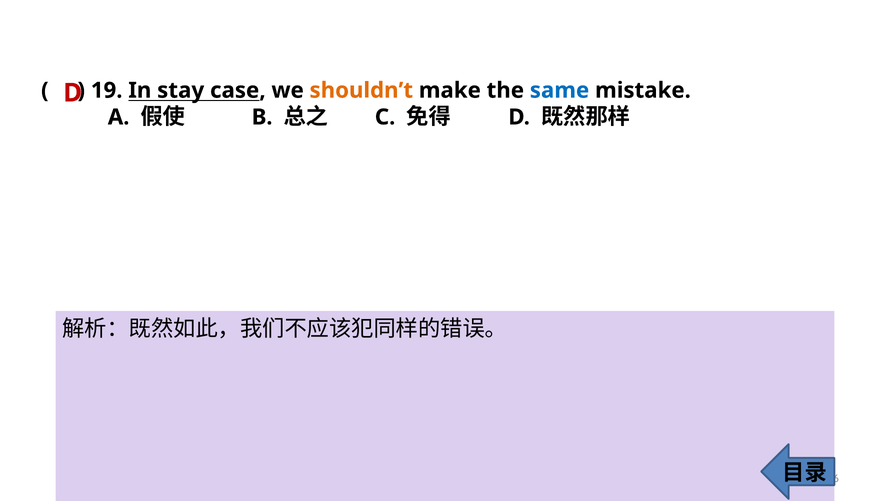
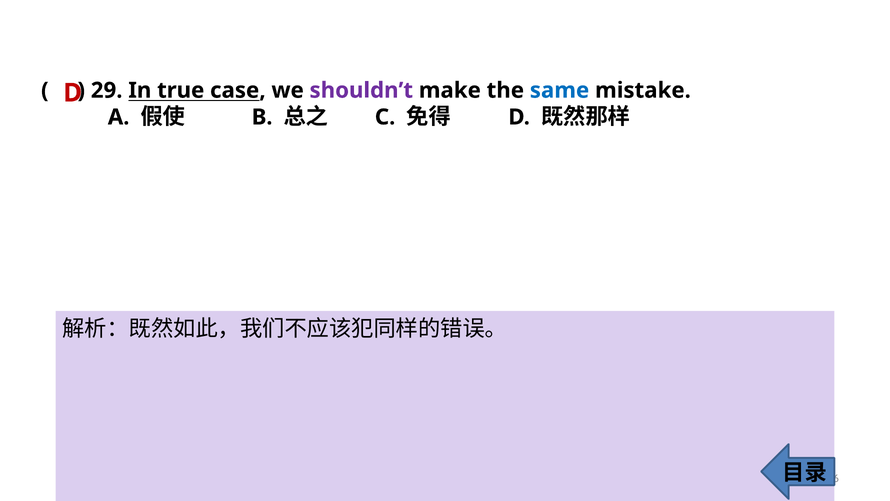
19: 19 -> 29
stay: stay -> true
shouldn’t colour: orange -> purple
